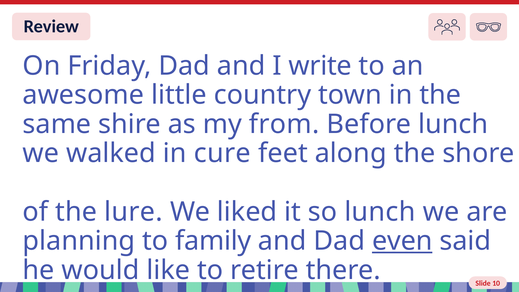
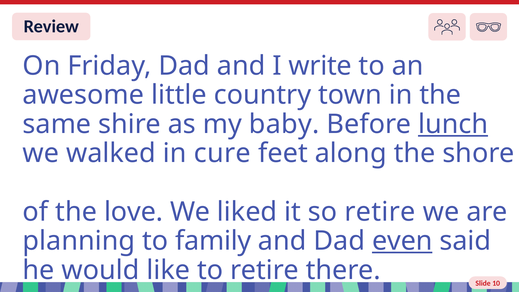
from: from -> baby
lunch at (453, 124) underline: none -> present
lure: lure -> love
so lunch: lunch -> retire
